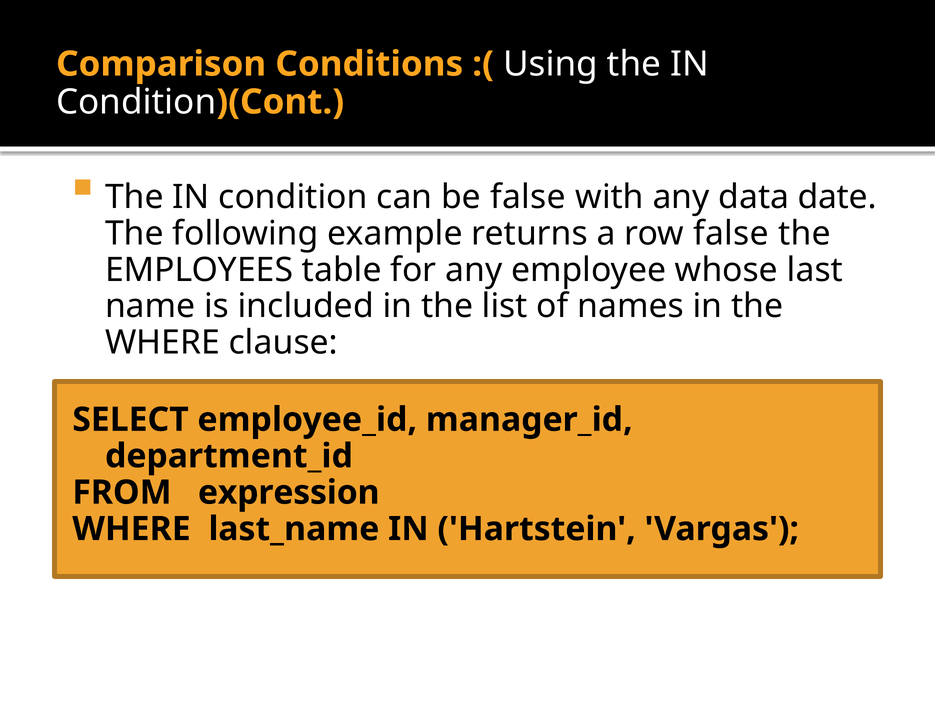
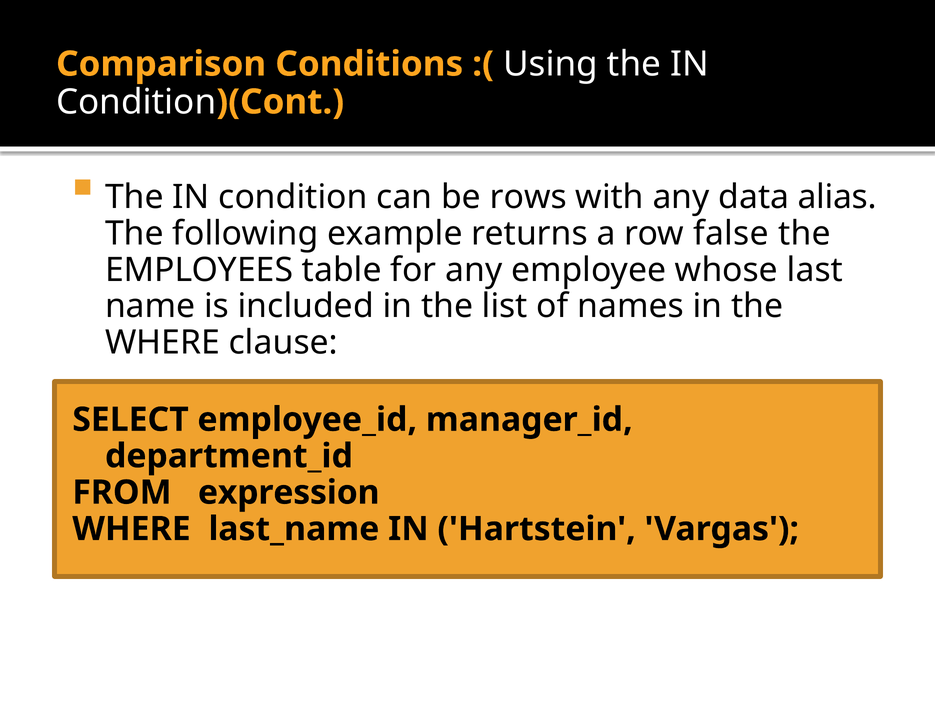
be false: false -> rows
date: date -> alias
